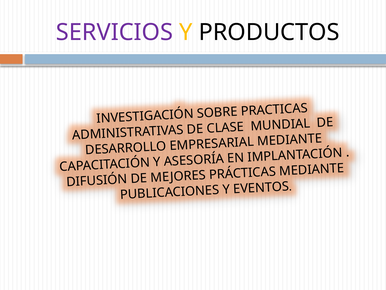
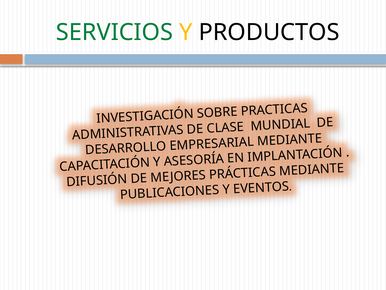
SERVICIOS colour: purple -> green
